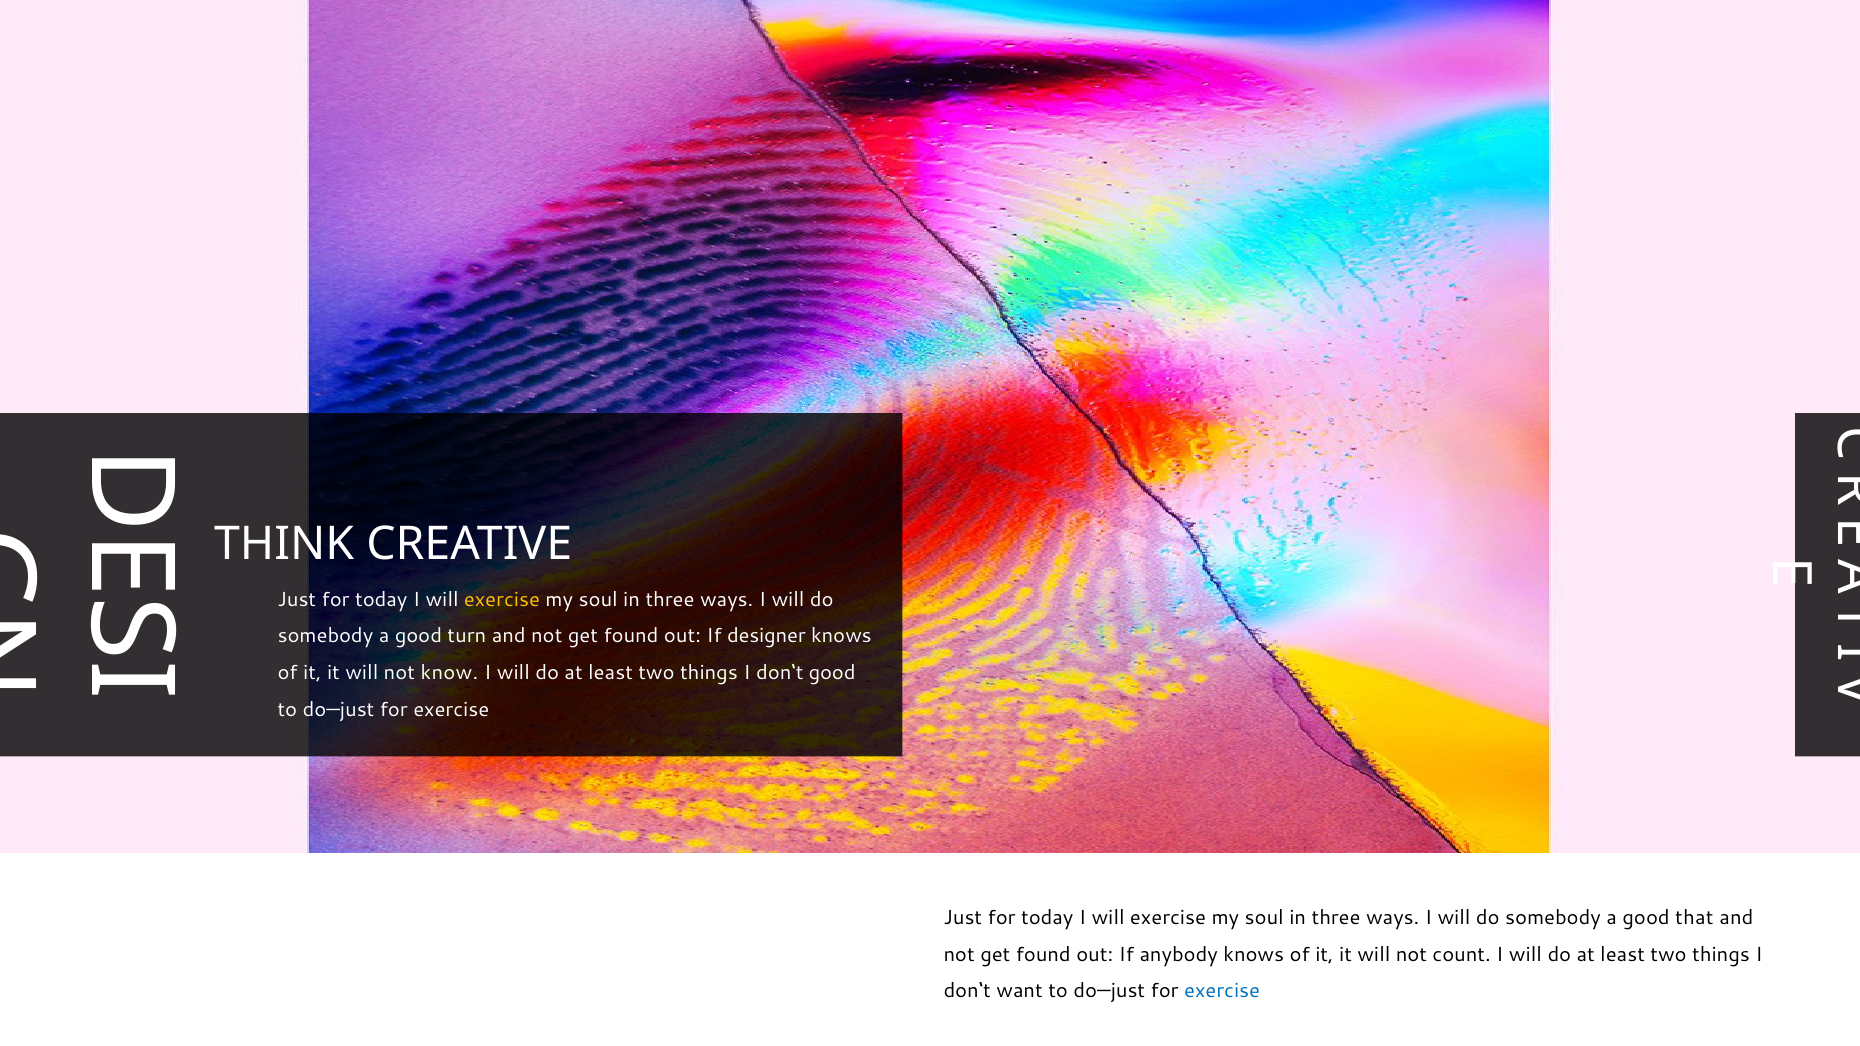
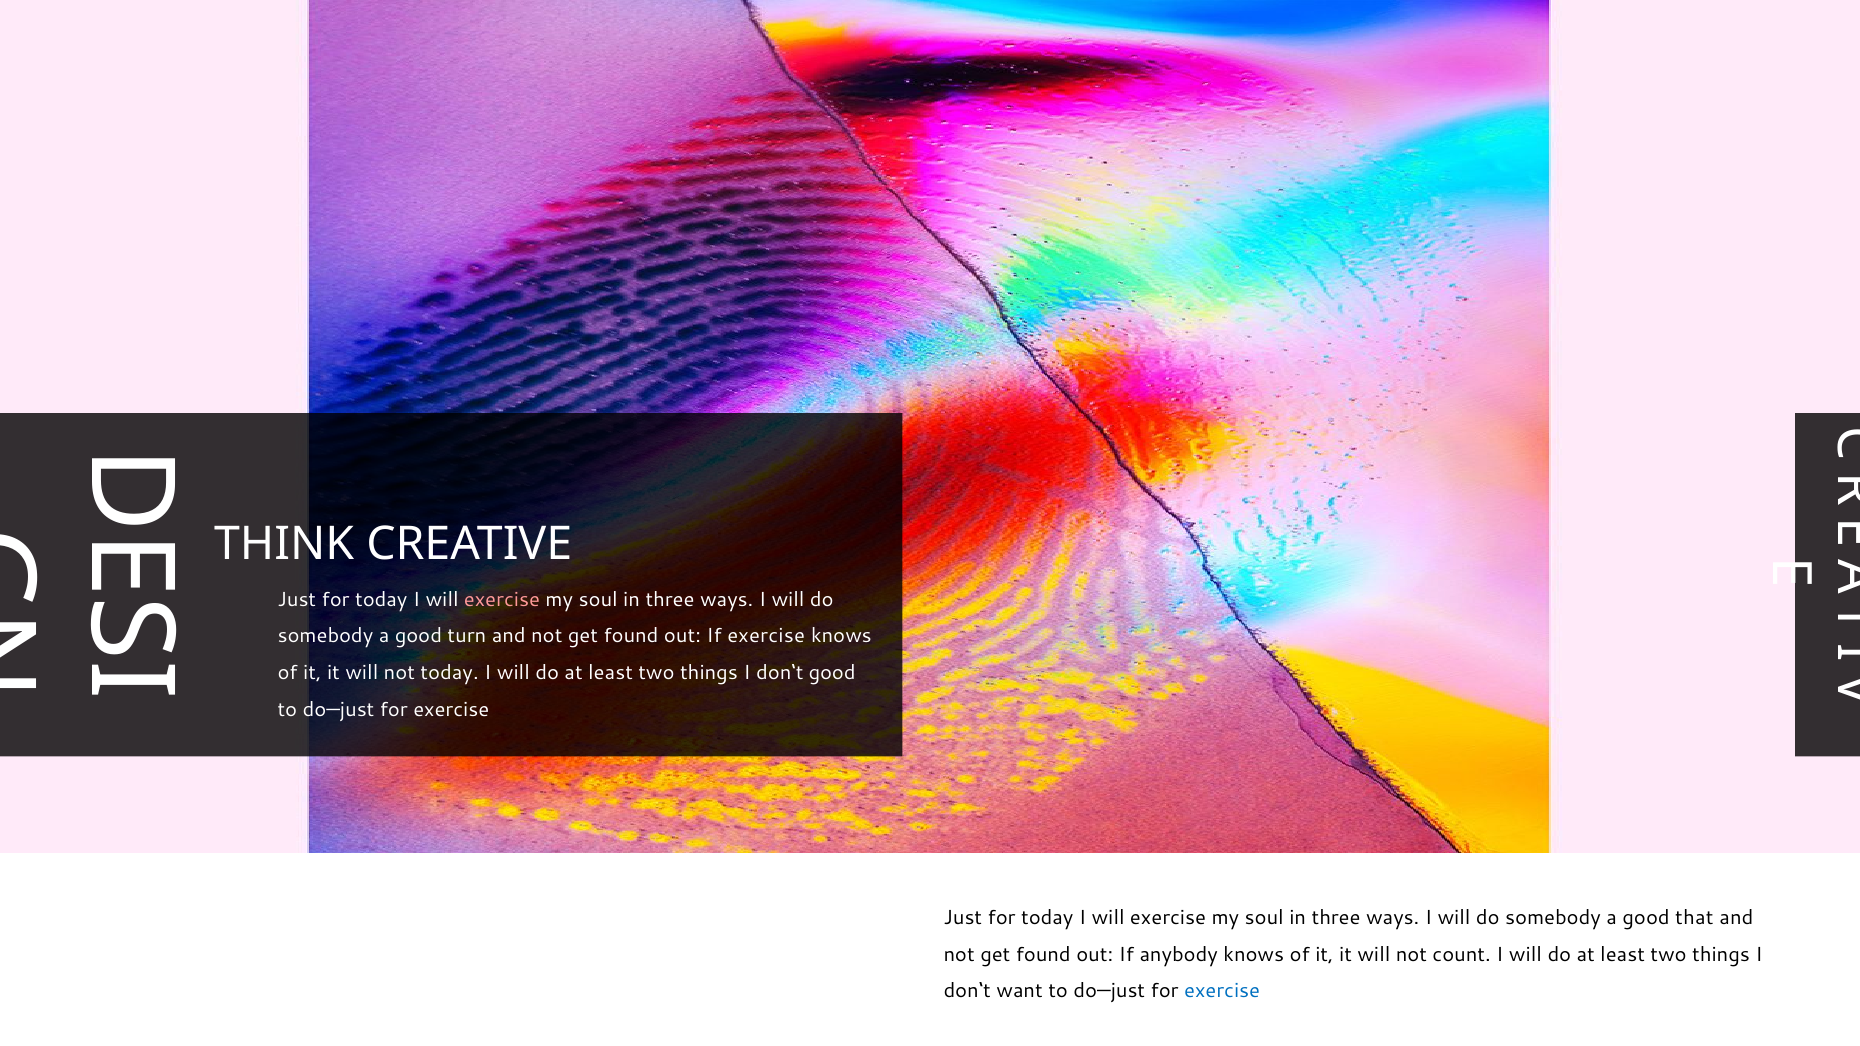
exercise at (502, 600) colour: yellow -> pink
If designer: designer -> exercise
not know: know -> today
